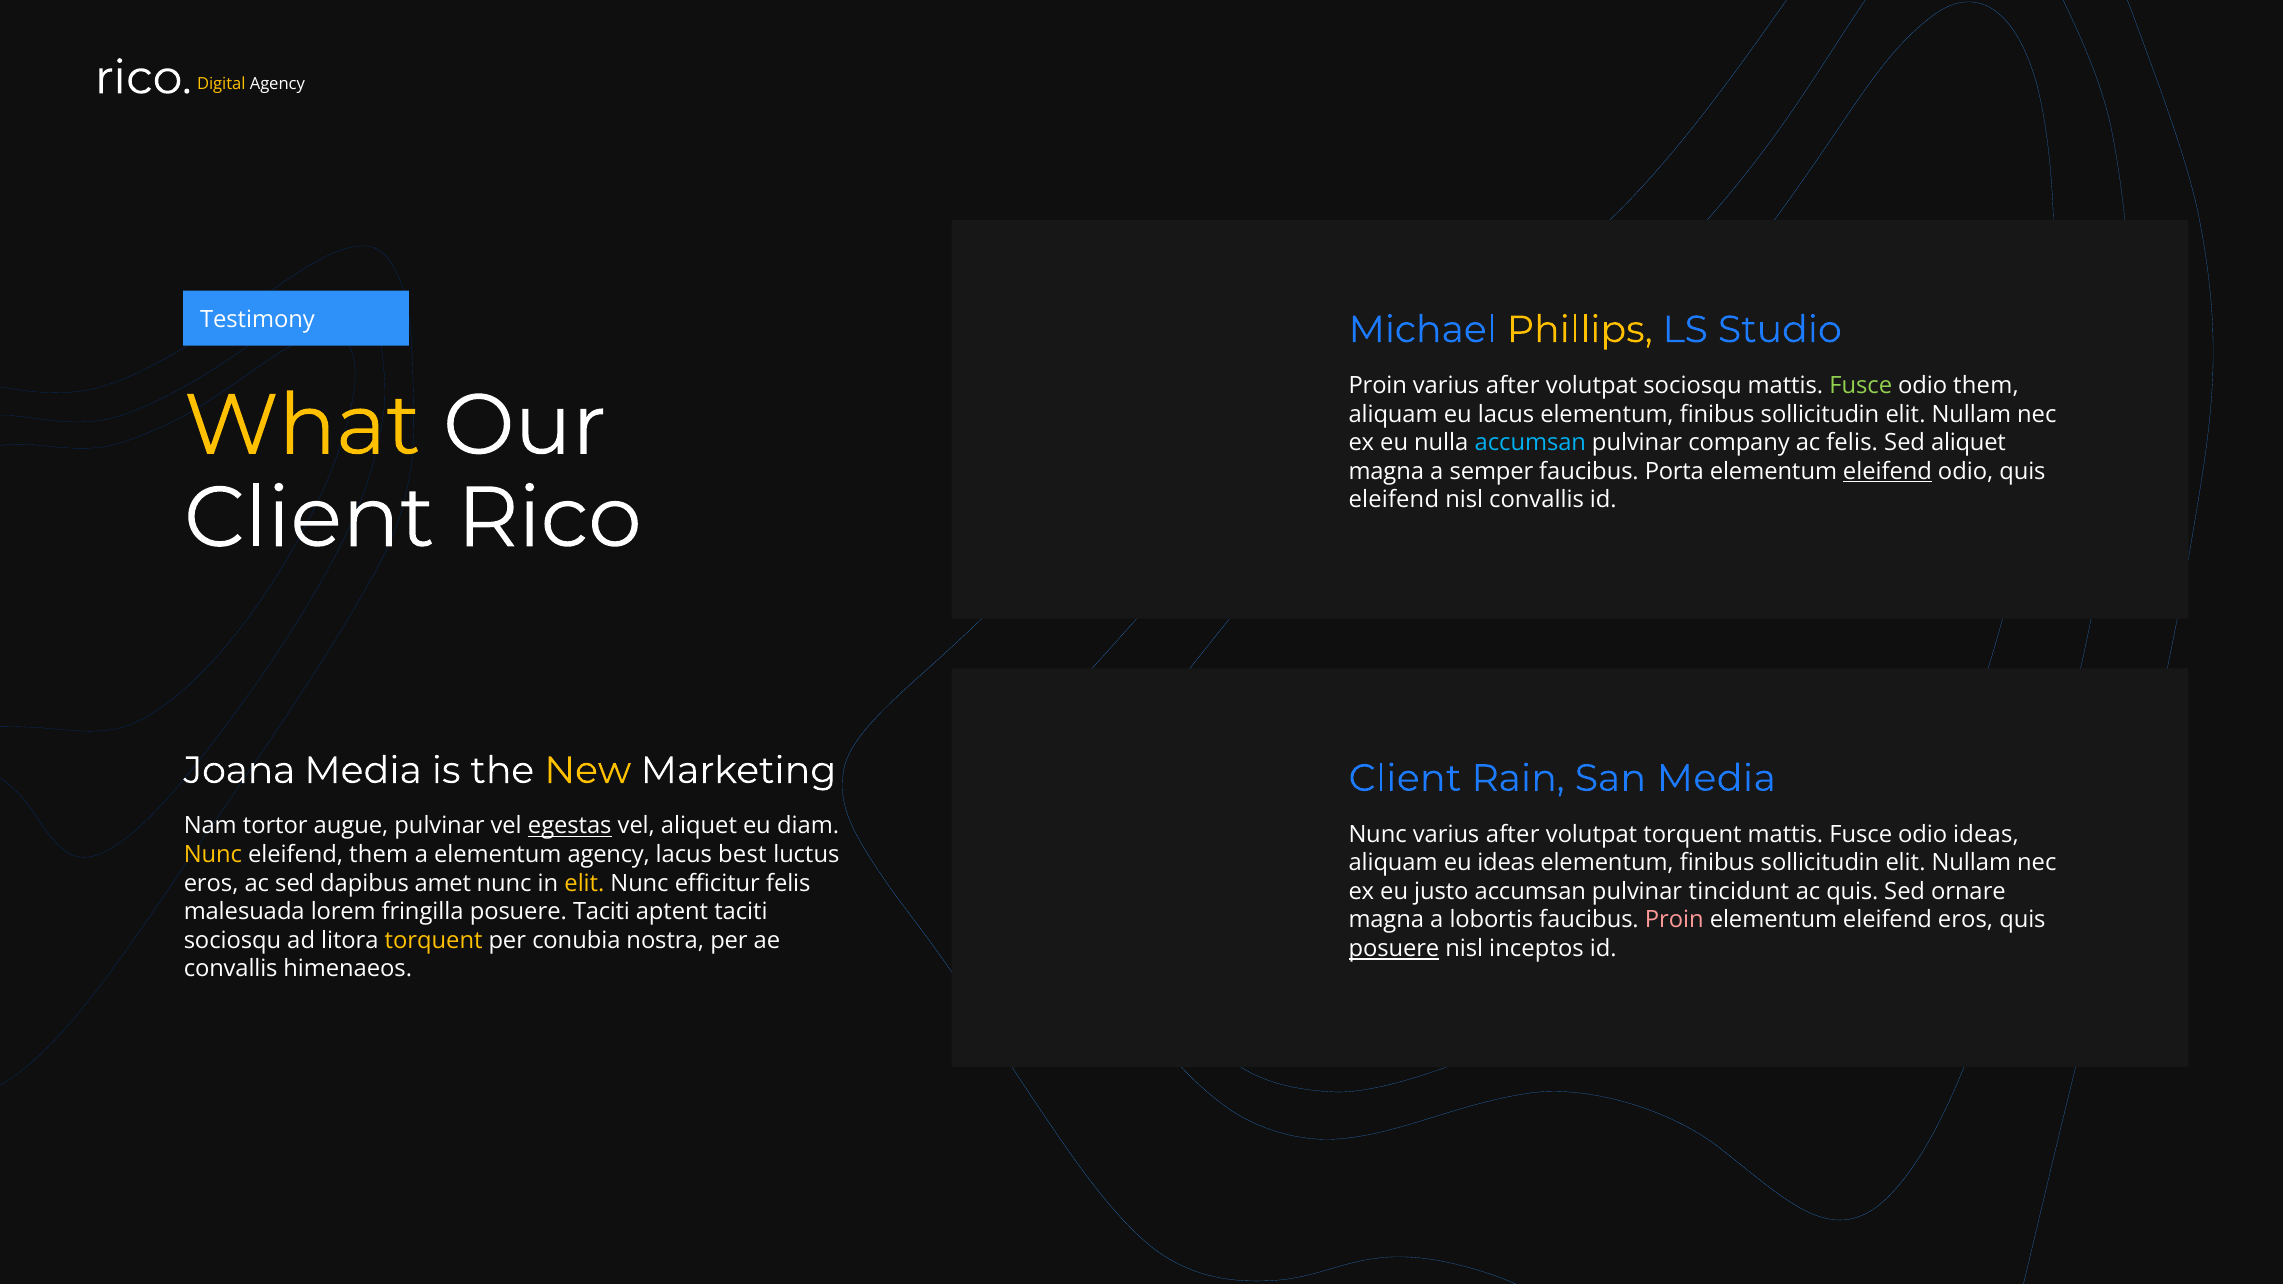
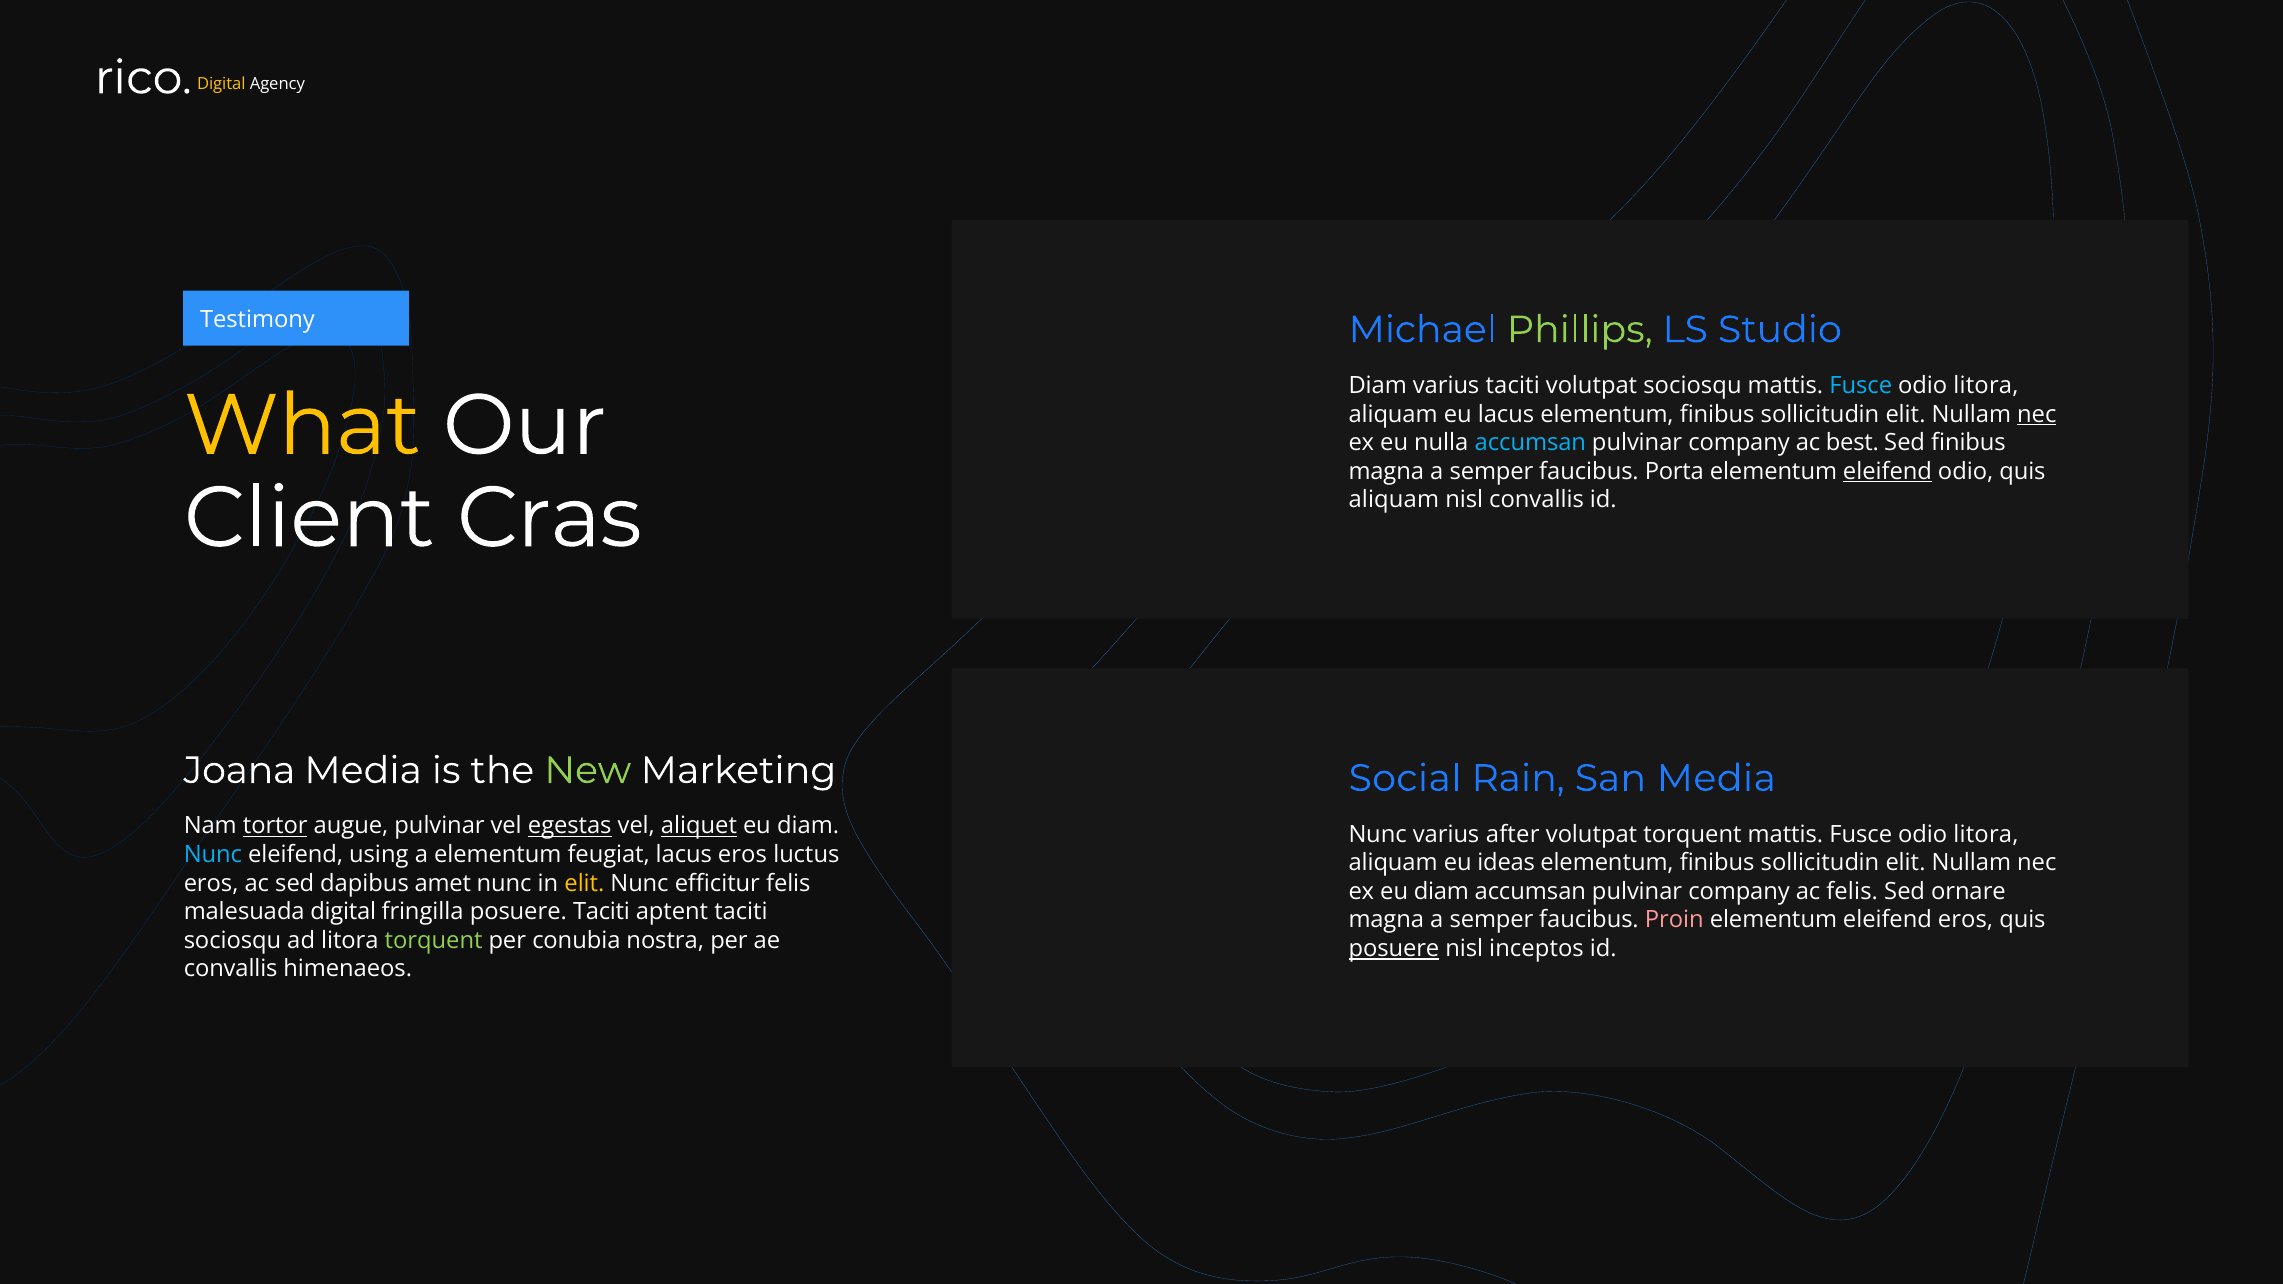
Phillips colour: yellow -> light green
Proin at (1378, 386): Proin -> Diam
after at (1513, 386): after -> taciti
Fusce at (1861, 386) colour: light green -> light blue
them at (1986, 386): them -> litora
nec at (2037, 414) underline: none -> present
ac felis: felis -> best
Sed aliquet: aliquet -> finibus
eleifend at (1394, 500): eleifend -> aliquam
Client Rico: Rico -> Cras
New colour: yellow -> light green
Client at (1405, 778): Client -> Social
tortor underline: none -> present
aliquet at (699, 826) underline: none -> present
ideas at (1986, 834): ideas -> litora
Nunc at (213, 855) colour: yellow -> light blue
eleifend them: them -> using
elementum agency: agency -> feugiat
lacus best: best -> eros
ex eu justo: justo -> diam
tincidunt at (1739, 892): tincidunt -> company
ac quis: quis -> felis
malesuada lorem: lorem -> digital
lobortis at (1491, 920): lobortis -> semper
torquent at (434, 941) colour: yellow -> light green
